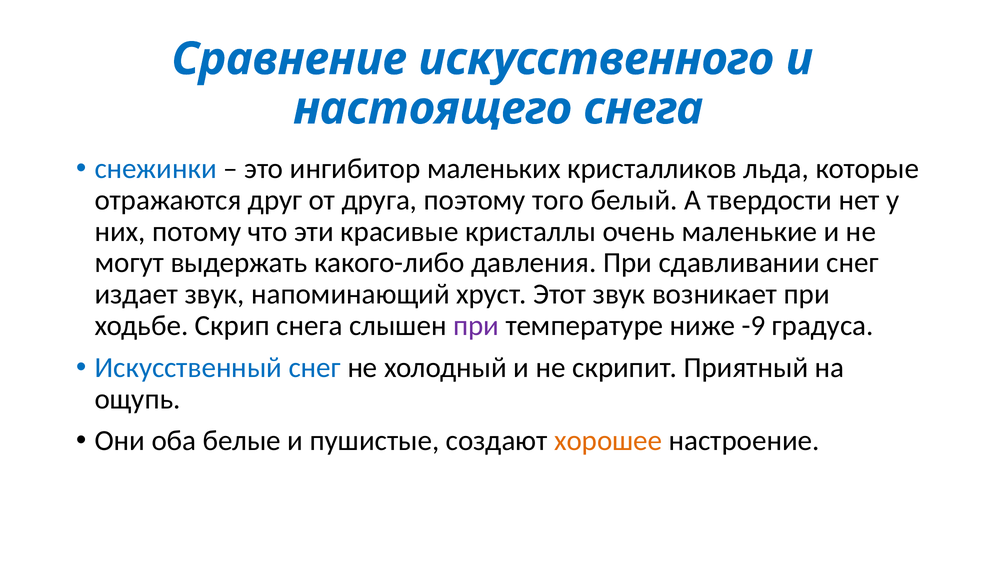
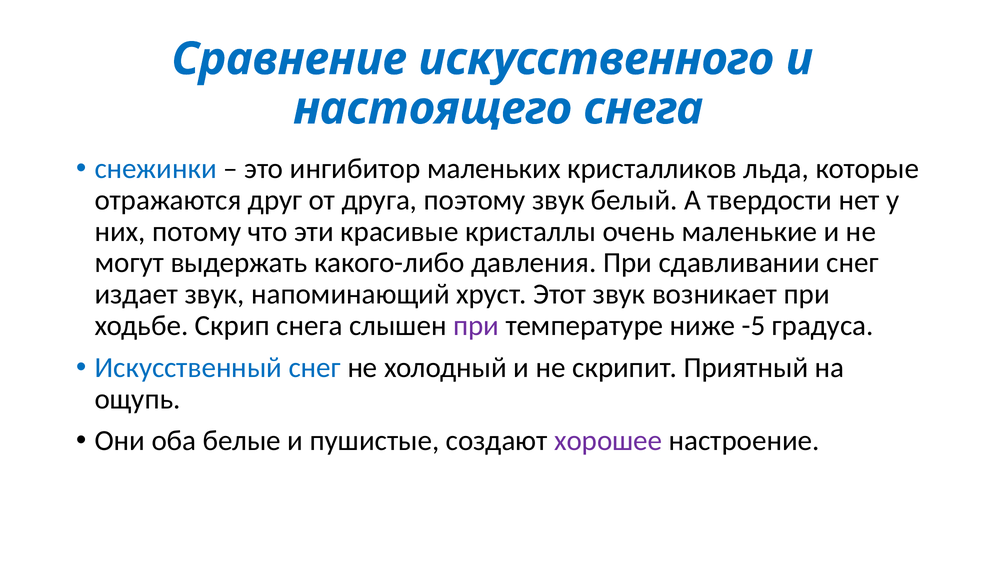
поэтому того: того -> звук
-9: -9 -> -5
хорошее colour: orange -> purple
